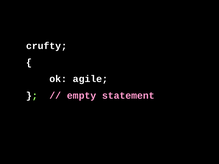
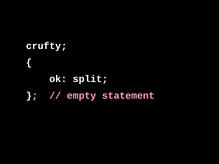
agile: agile -> split
